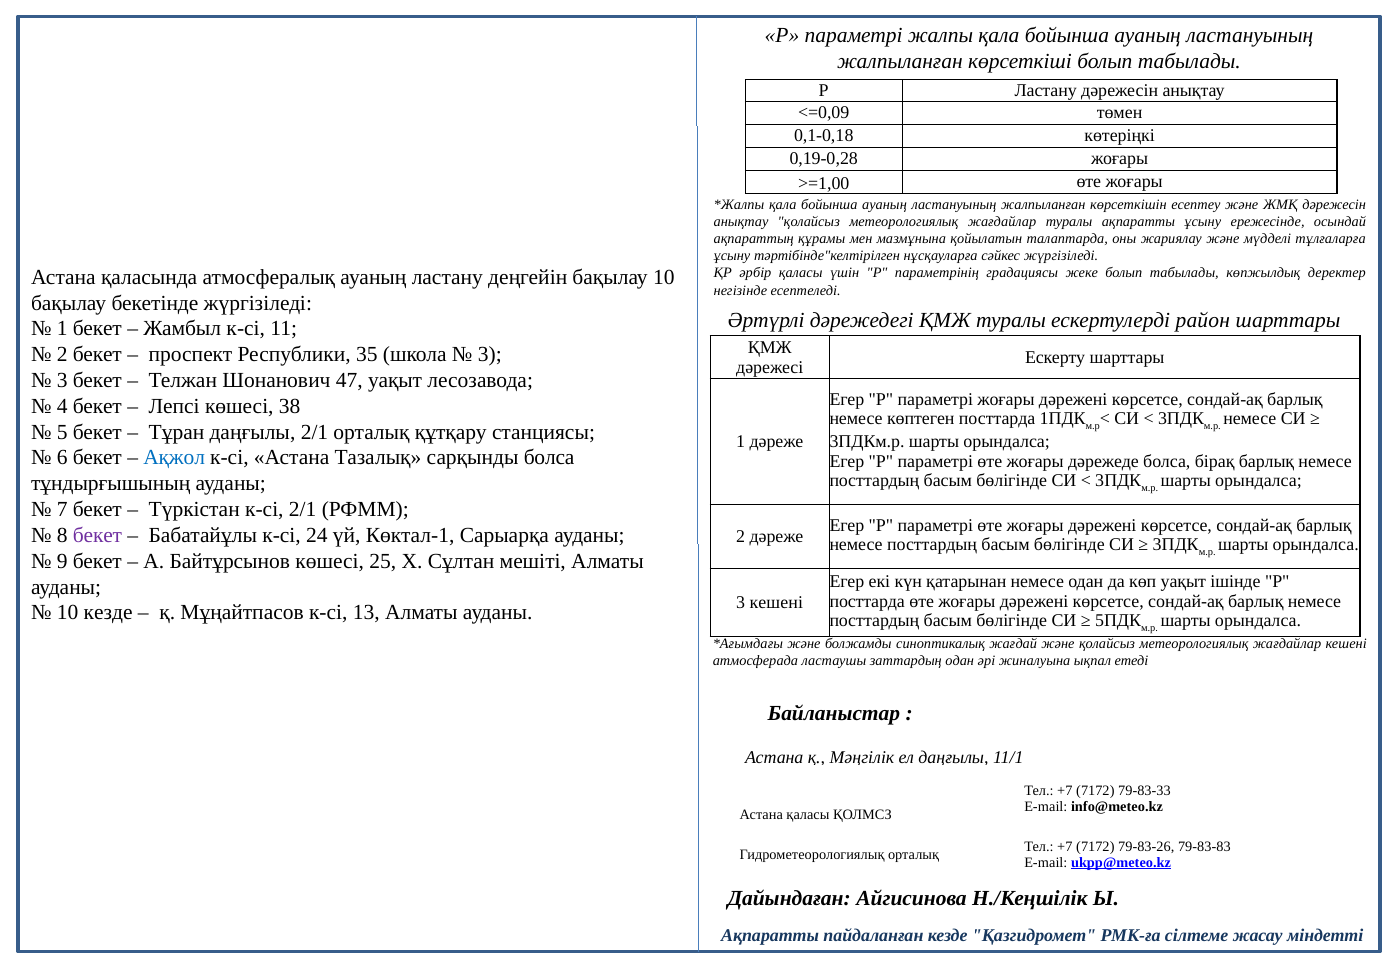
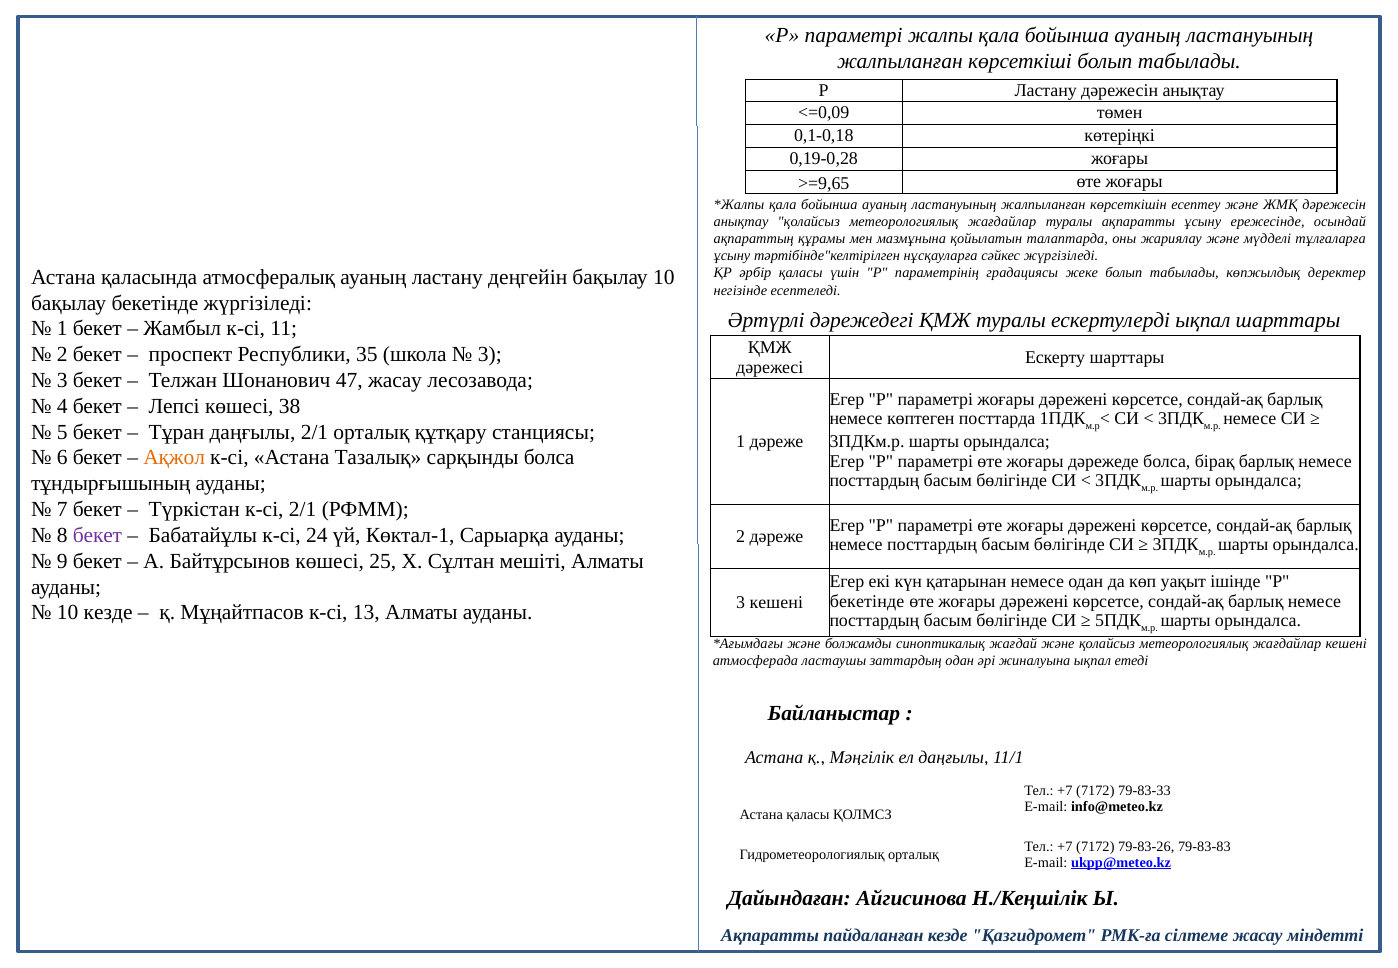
>=1,00: >=1,00 -> >=9,65
ескертулерді район: район -> ықпал
47 уақыт: уақыт -> жасау
Ақжол colour: blue -> orange
посттарда at (867, 601): посттарда -> бекетінде
